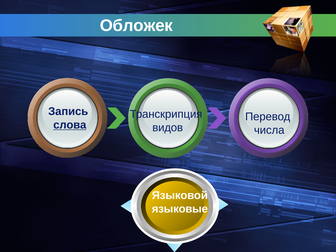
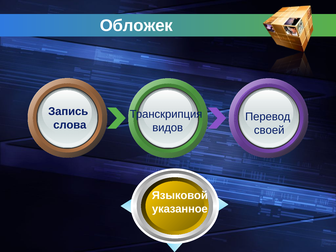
слова underline: present -> none
числа: числа -> своей
языковые: языковые -> указанное
